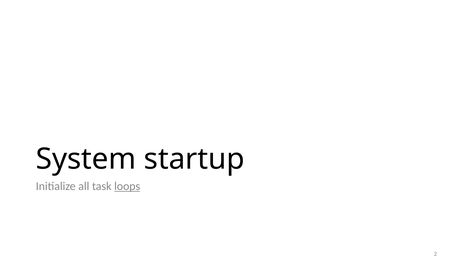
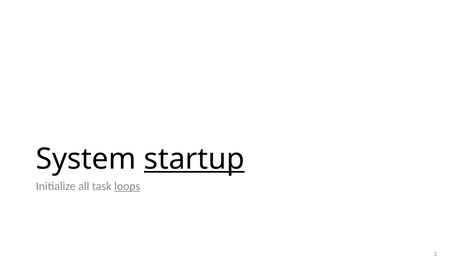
startup underline: none -> present
